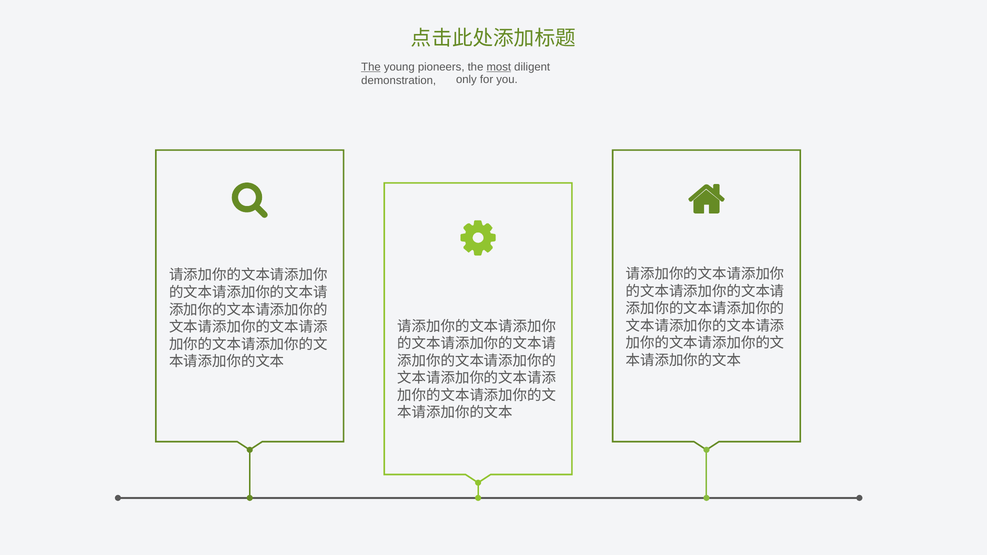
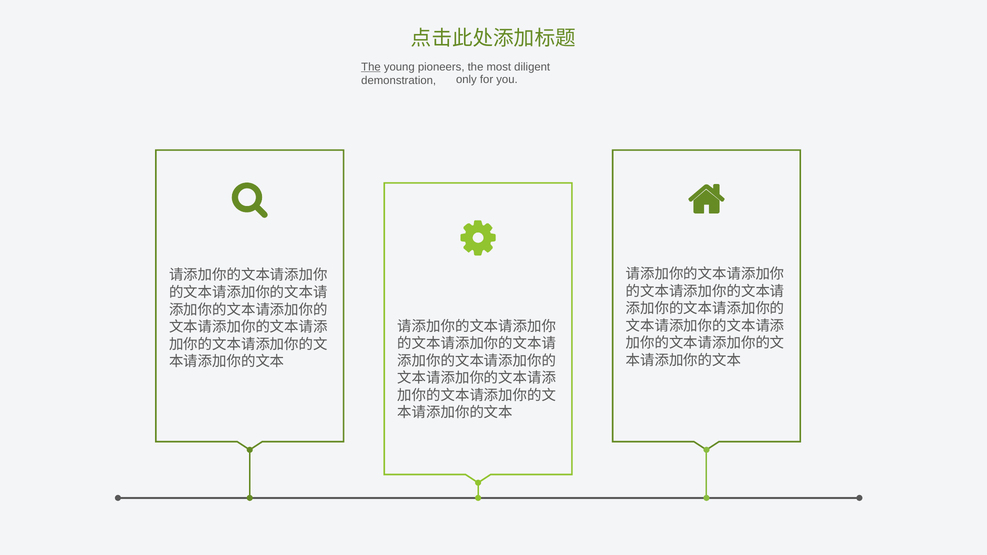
most underline: present -> none
